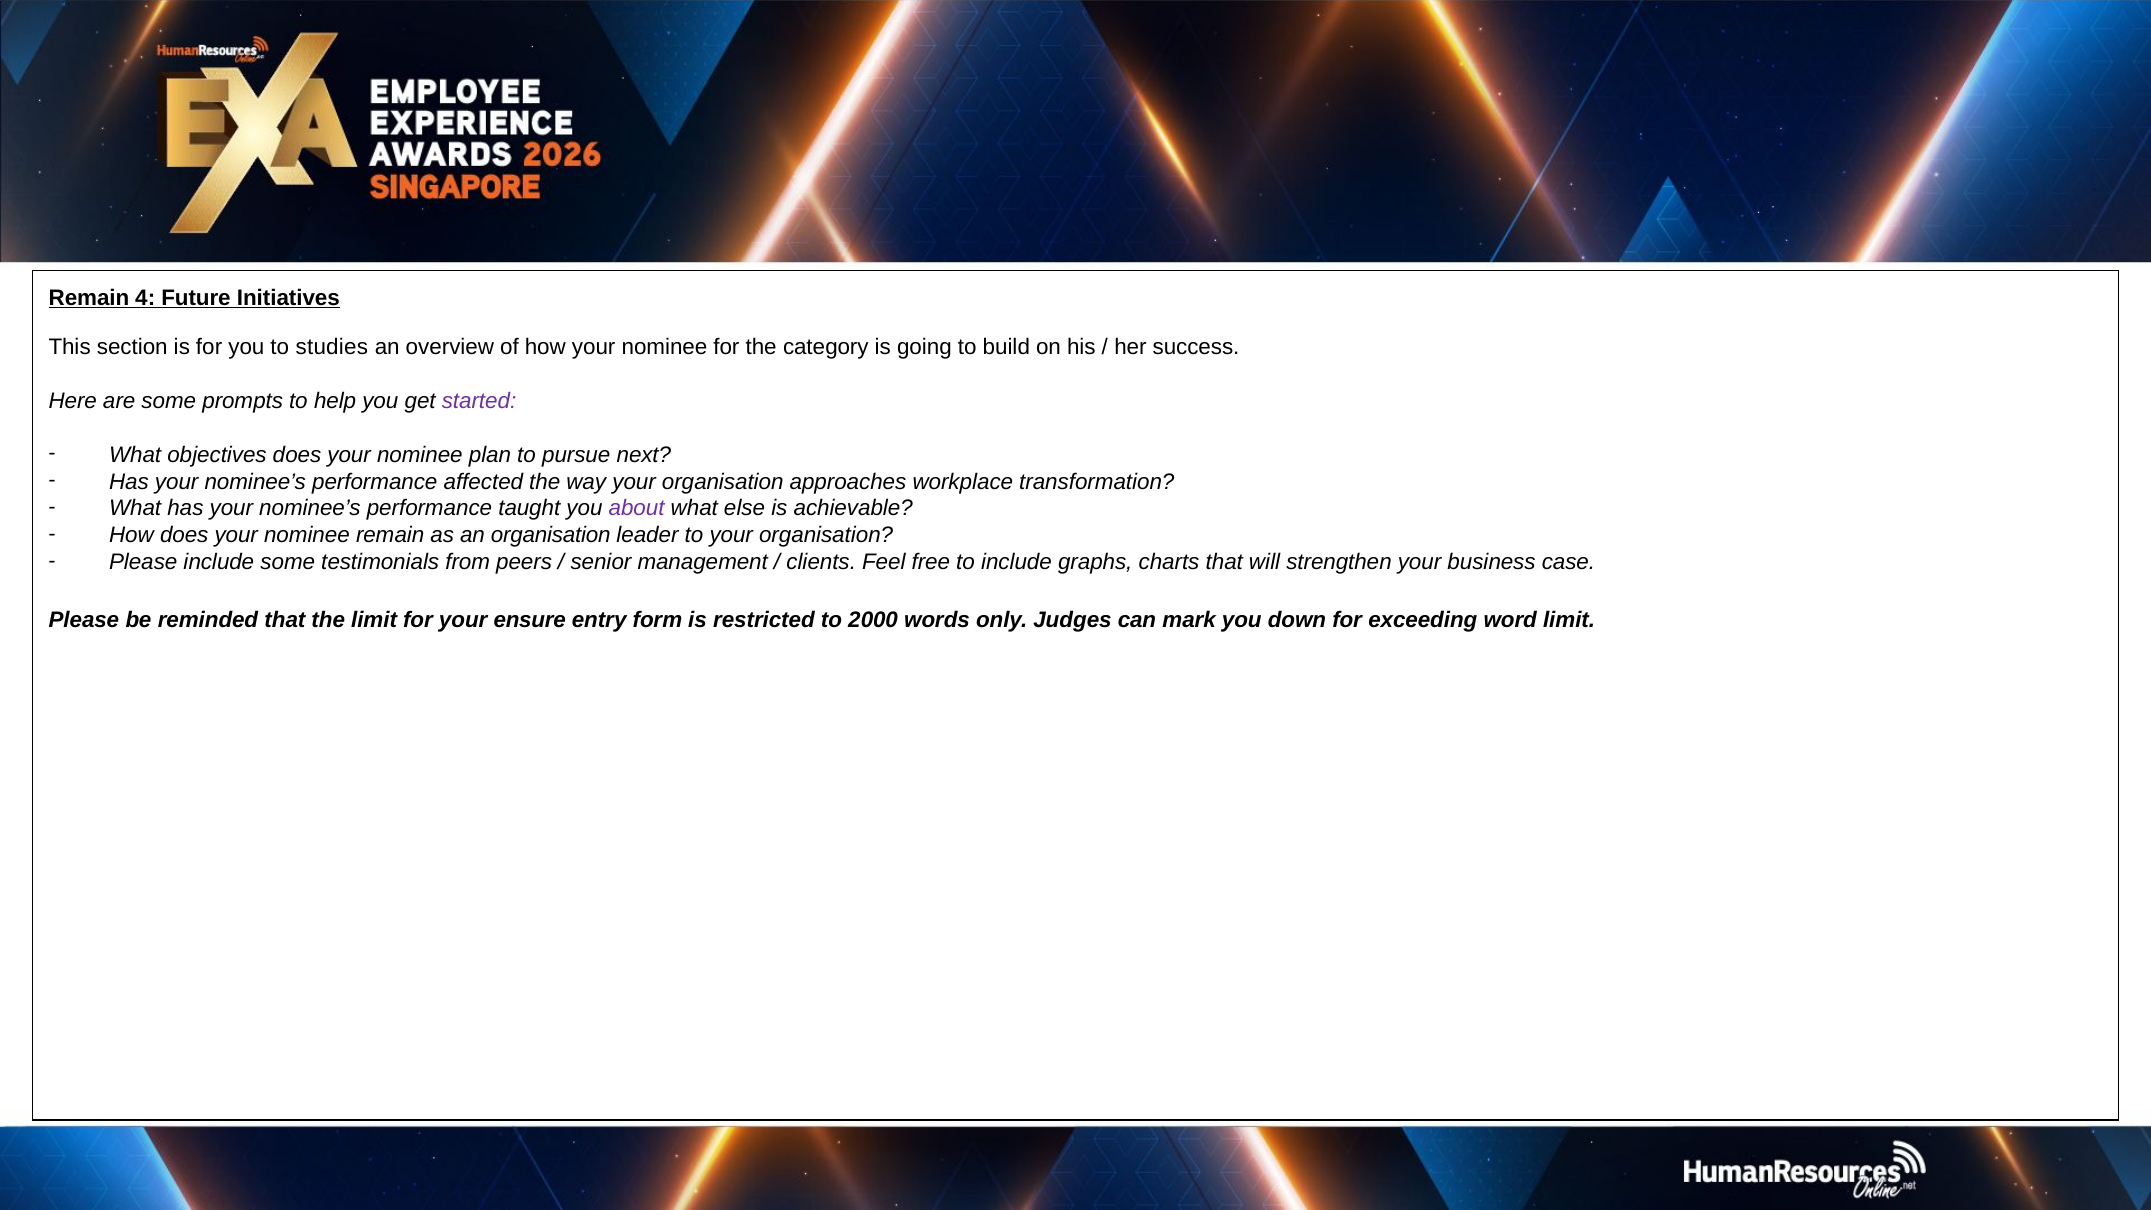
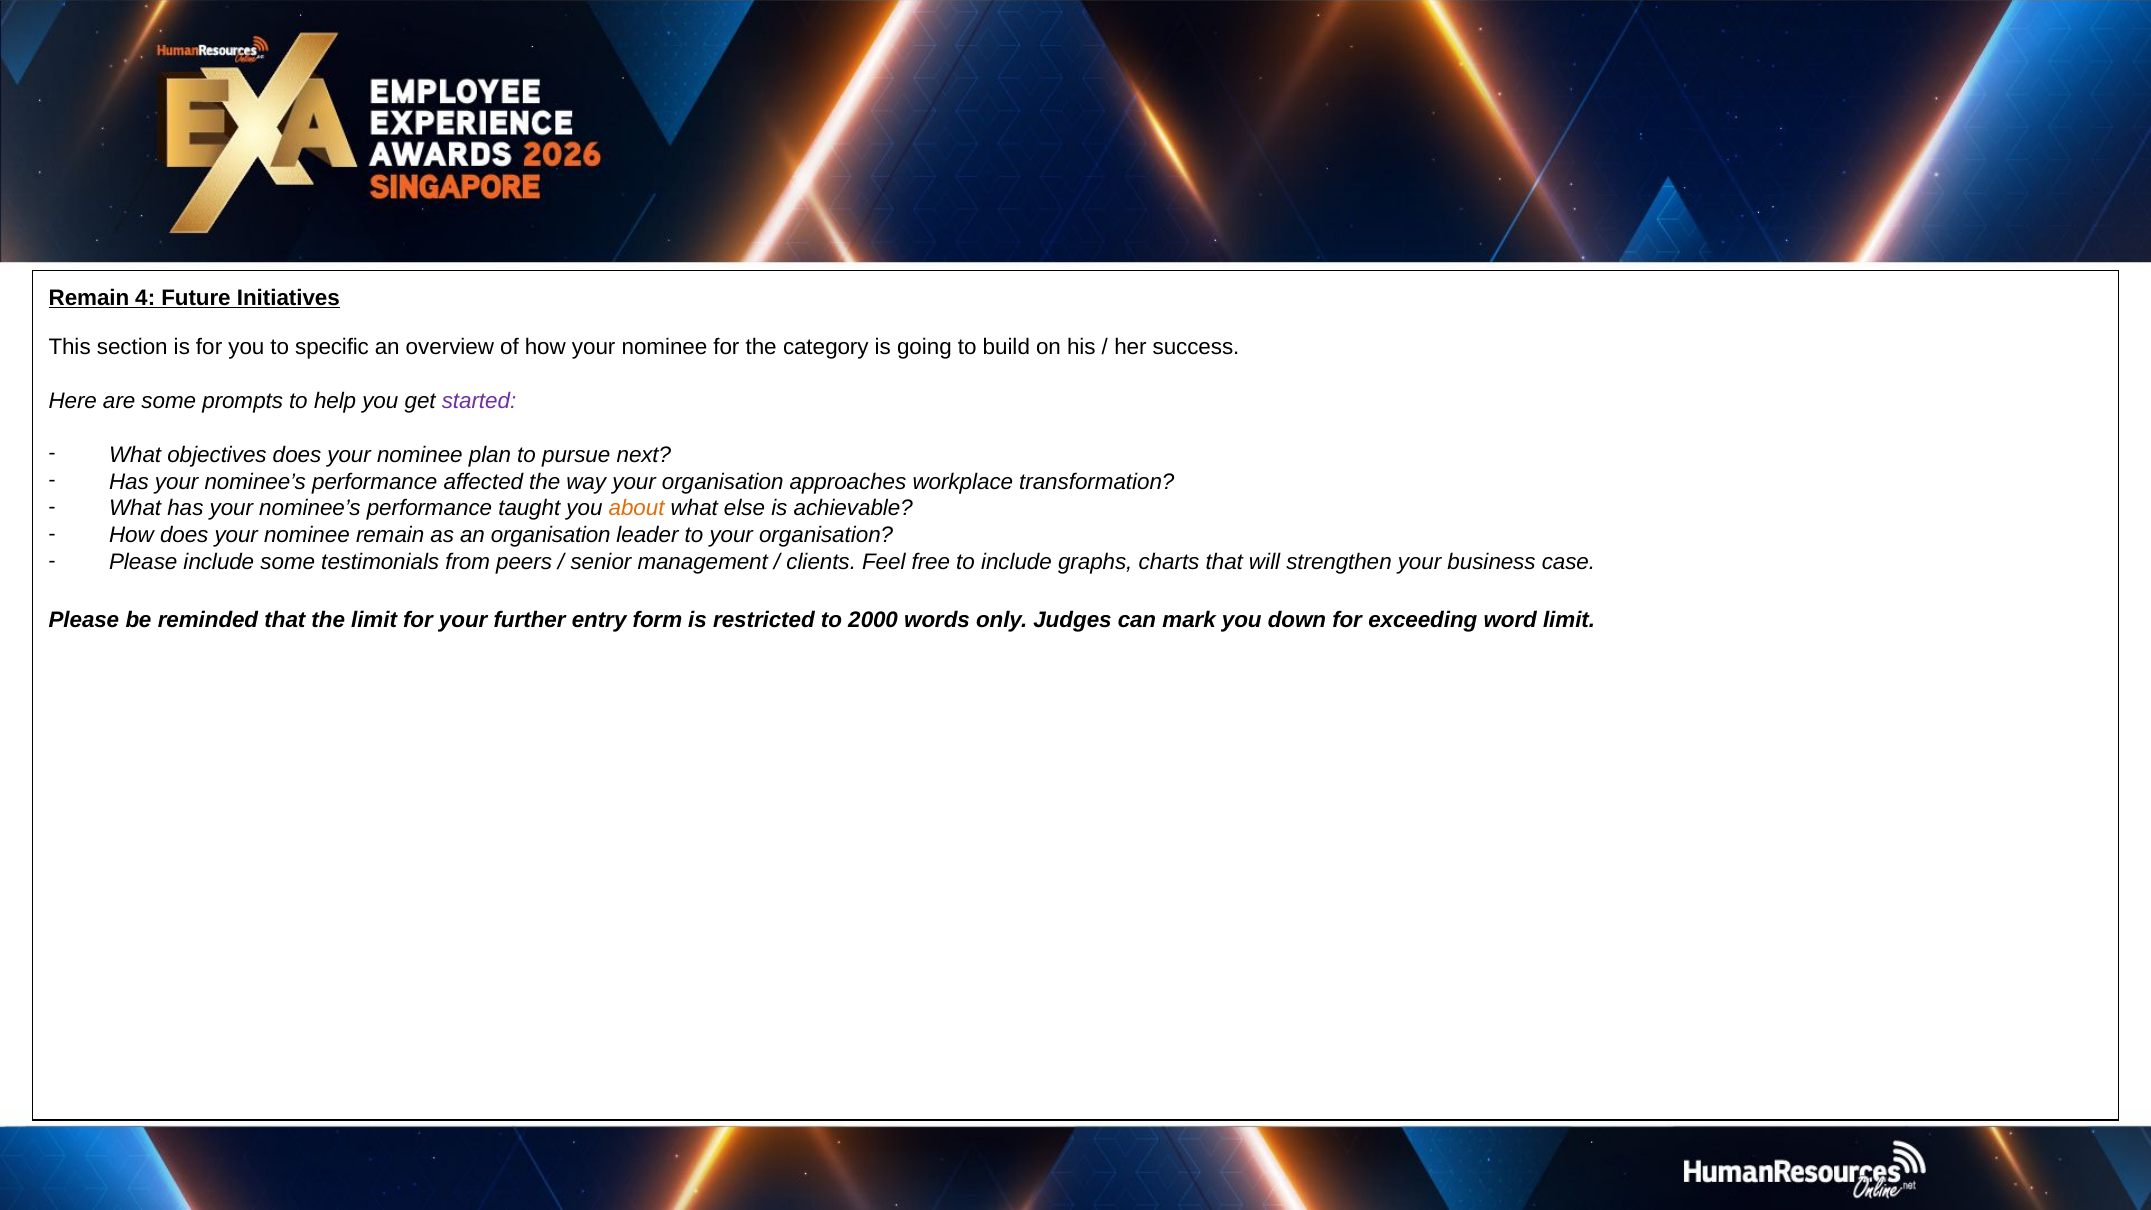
studies: studies -> specific
about colour: purple -> orange
ensure: ensure -> further
